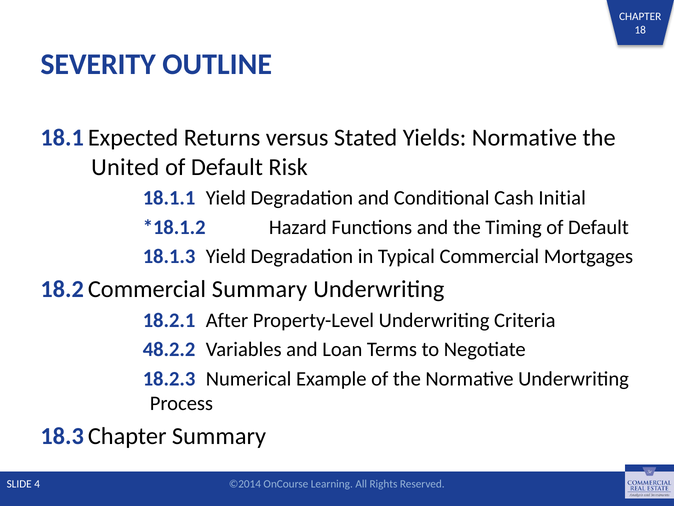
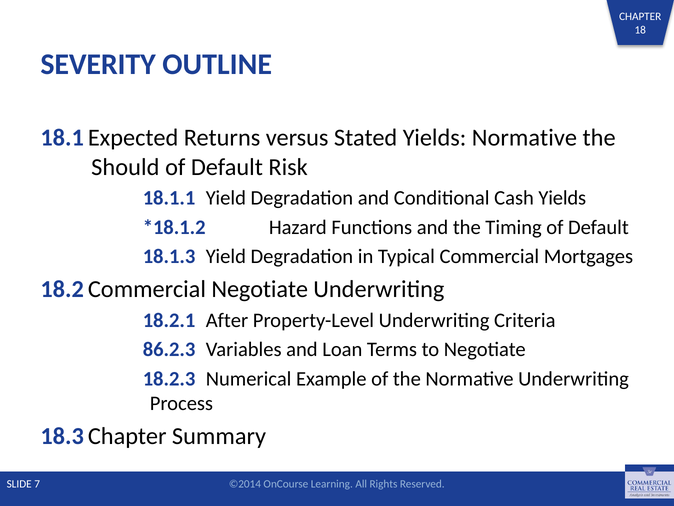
United: United -> Should
Cash Initial: Initial -> Yields
Summary at (260, 289): Summary -> Negotiate
48.2.2: 48.2.2 -> 86.2.3
4: 4 -> 7
